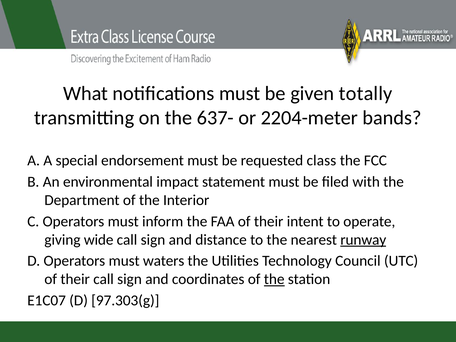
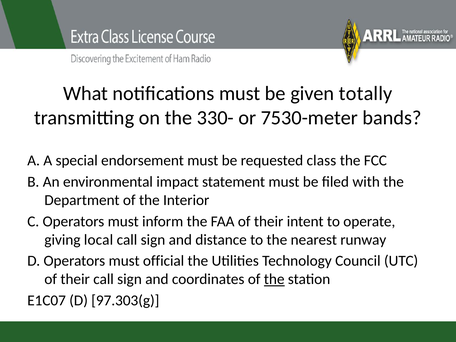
637-: 637- -> 330-
2204-meter: 2204-meter -> 7530-meter
wide: wide -> local
runway underline: present -> none
waters: waters -> official
